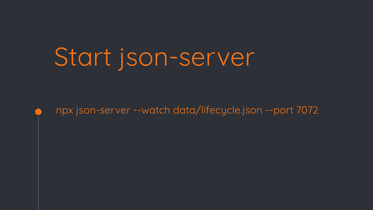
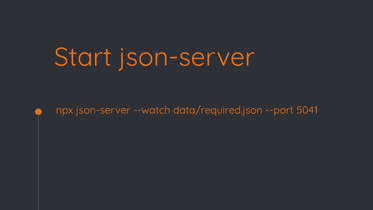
data/lifecycle.json: data/lifecycle.json -> data/required.json
7072: 7072 -> 5041
